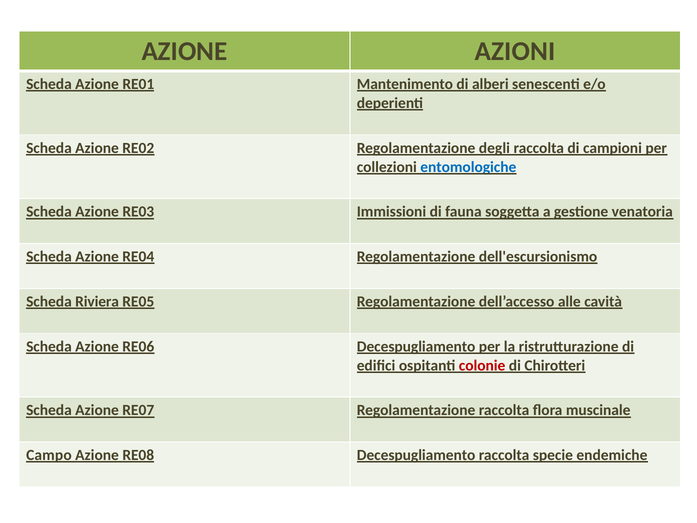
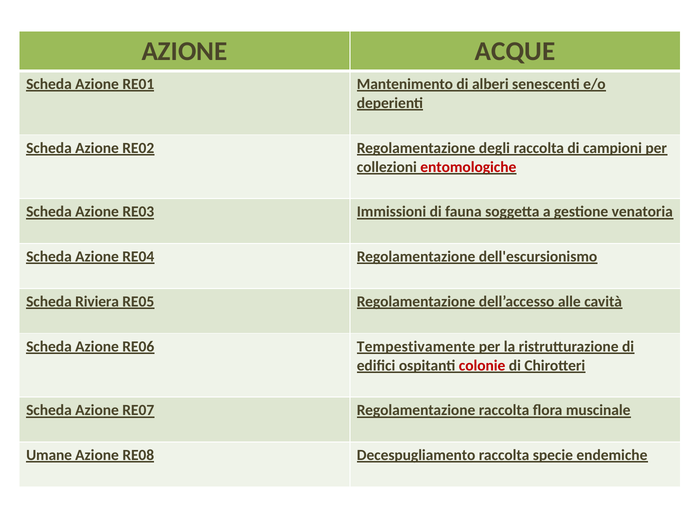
AZIONI: AZIONI -> ACQUE
entomologiche colour: blue -> red
RE06 Decespugliamento: Decespugliamento -> Tempestivamente
Campo: Campo -> Umane
